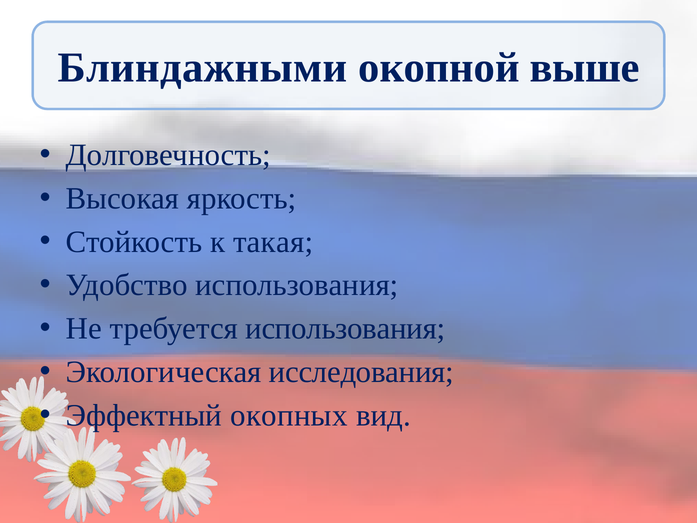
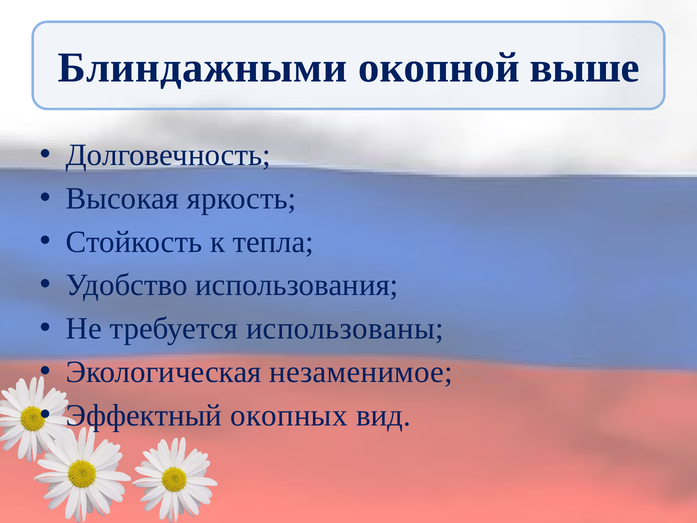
такая: такая -> тепла
требуется использования: использования -> использованы
исследования: исследования -> незаменимое
